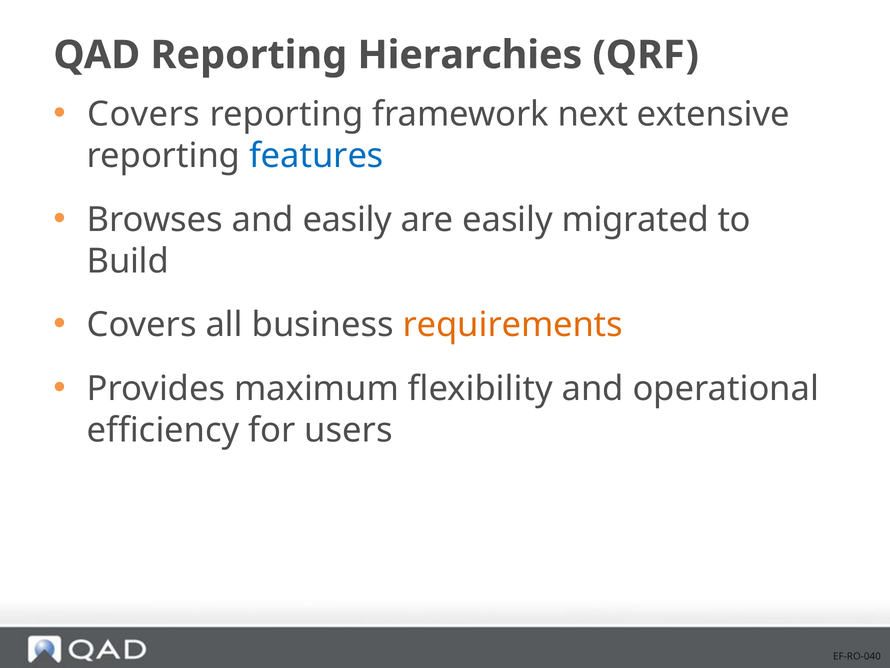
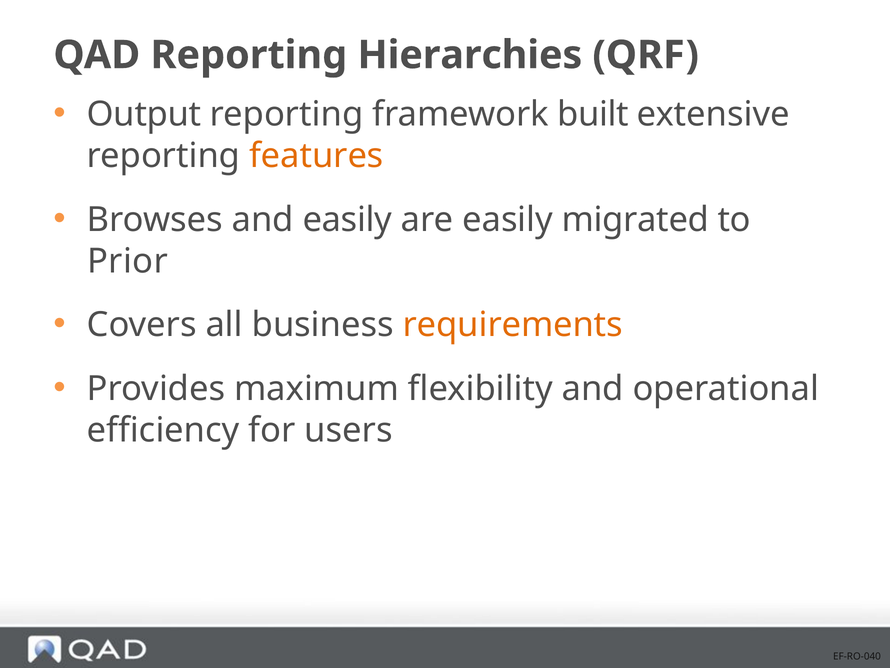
Covers at (144, 114): Covers -> Output
next: next -> built
features colour: blue -> orange
Build: Build -> Prior
